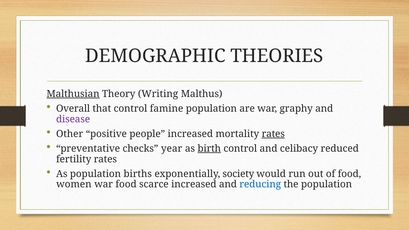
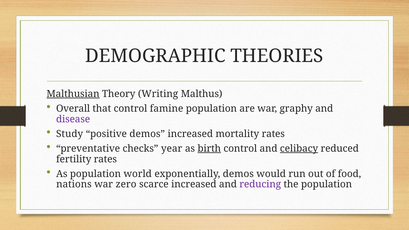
Other: Other -> Study
positive people: people -> demos
rates at (273, 134) underline: present -> none
celibacy underline: none -> present
births: births -> world
exponentially society: society -> demos
women: women -> nations
war food: food -> zero
reducing colour: blue -> purple
